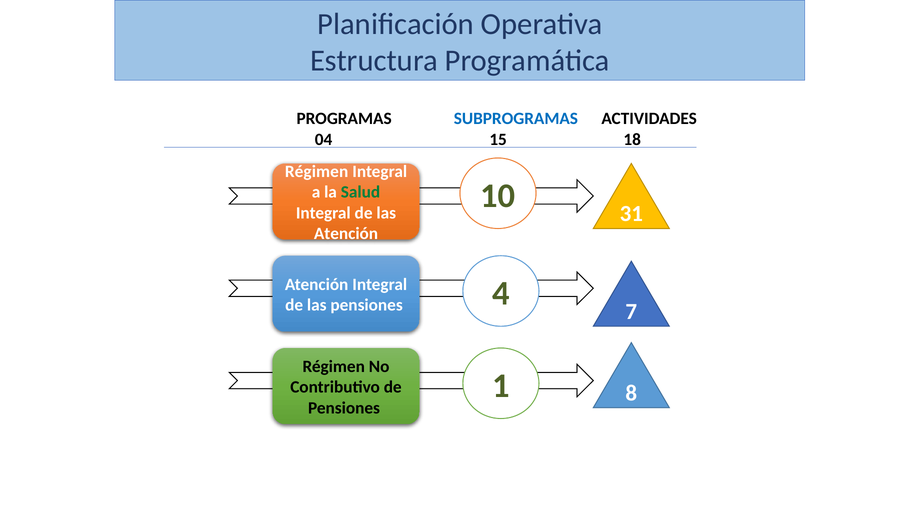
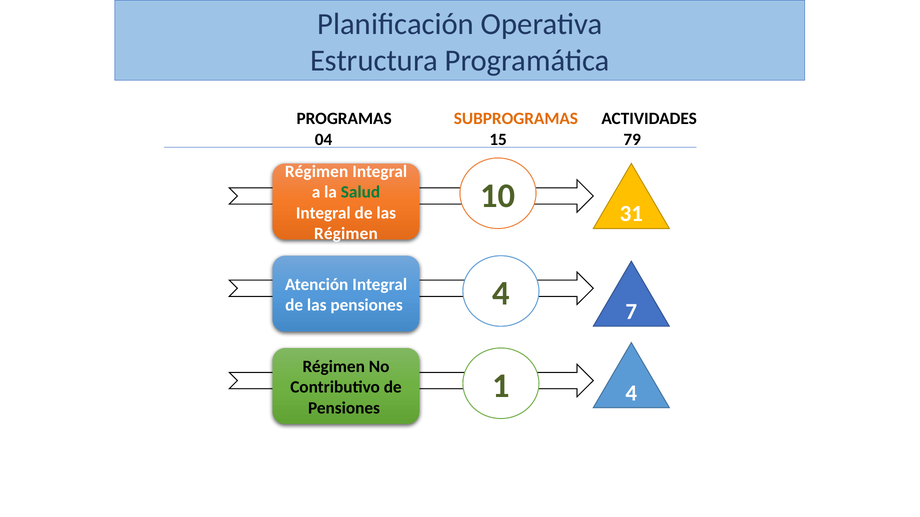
SUBPROGRAMAS colour: blue -> orange
18: 18 -> 79
Atención at (346, 234): Atención -> Régimen
1 8: 8 -> 4
